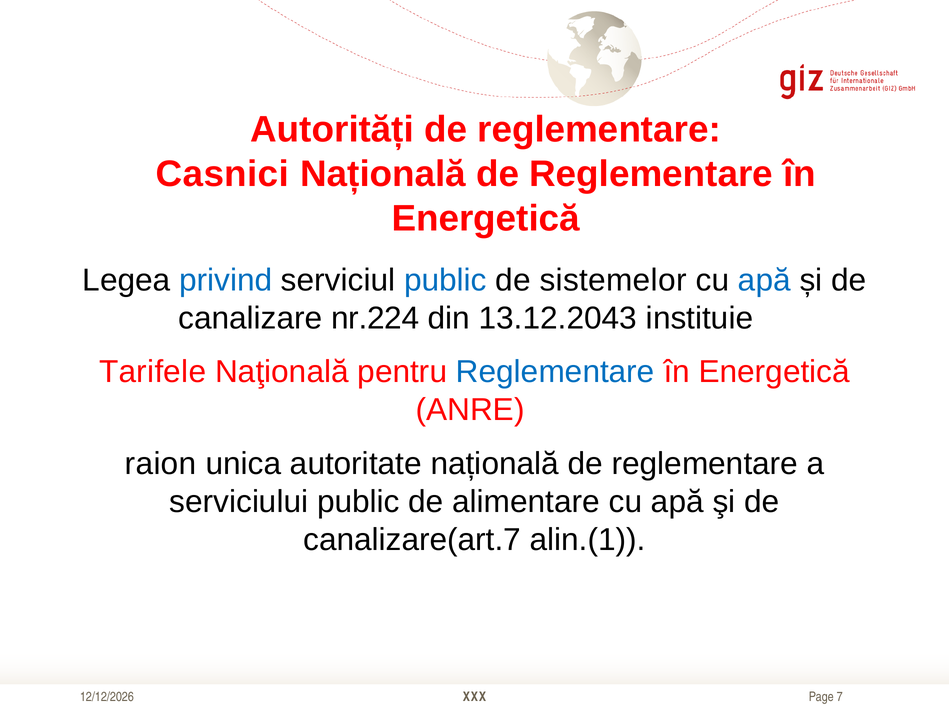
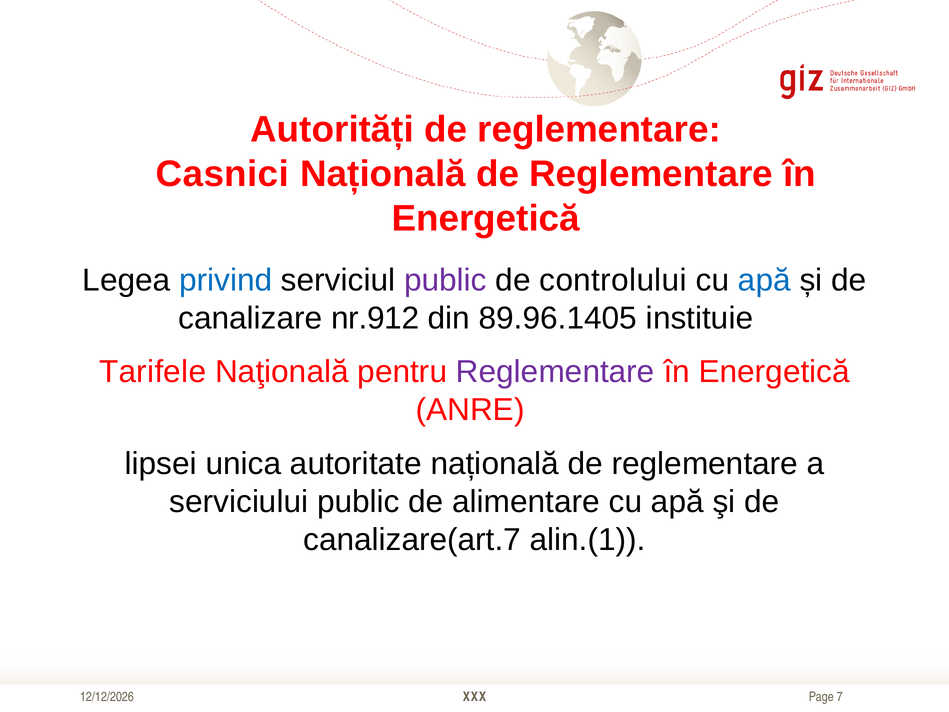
public at (445, 280) colour: blue -> purple
sistemelor: sistemelor -> controlului
nr.224: nr.224 -> nr.912
13.12.2043: 13.12.2043 -> 89.96.1405
Reglementare at (555, 372) colour: blue -> purple
raion: raion -> lipsei
